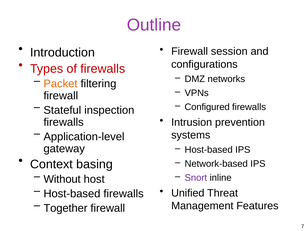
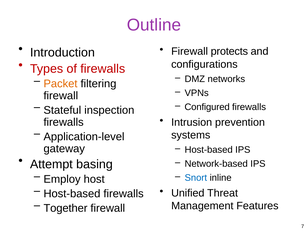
session: session -> protects
Context: Context -> Attempt
Without: Without -> Employ
Snort colour: purple -> blue
